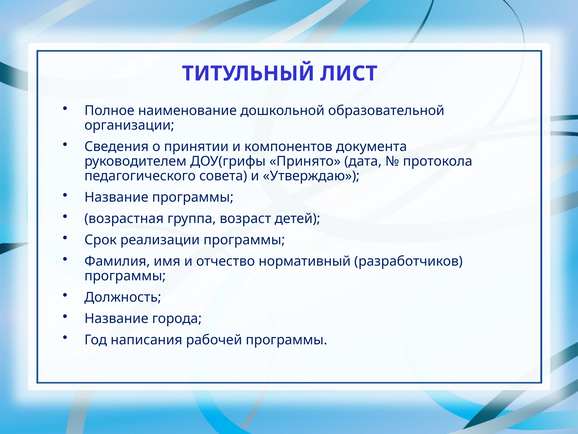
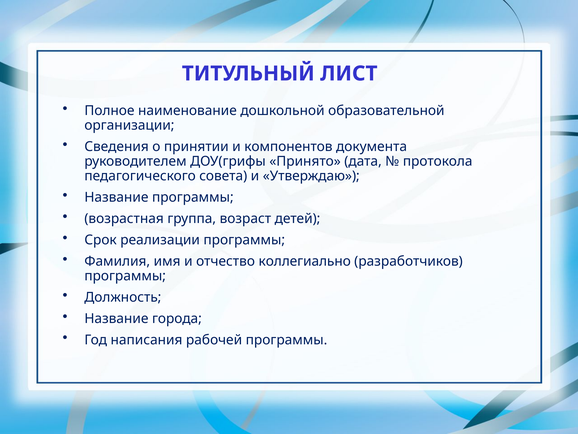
нормативный: нормативный -> коллегиально
